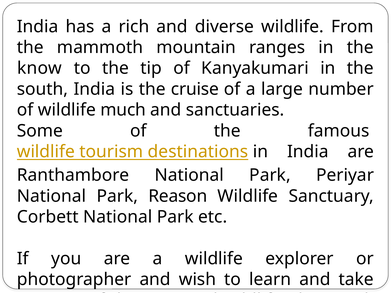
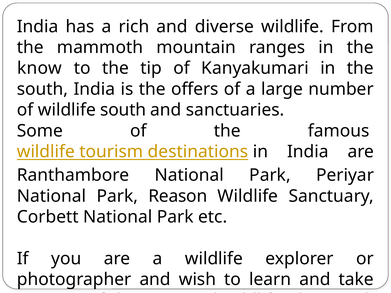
cruise: cruise -> offers
wildlife much: much -> south
